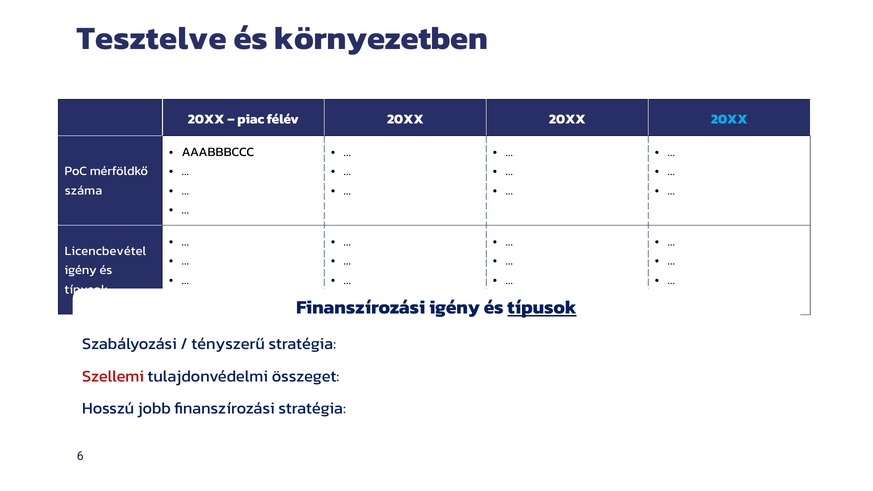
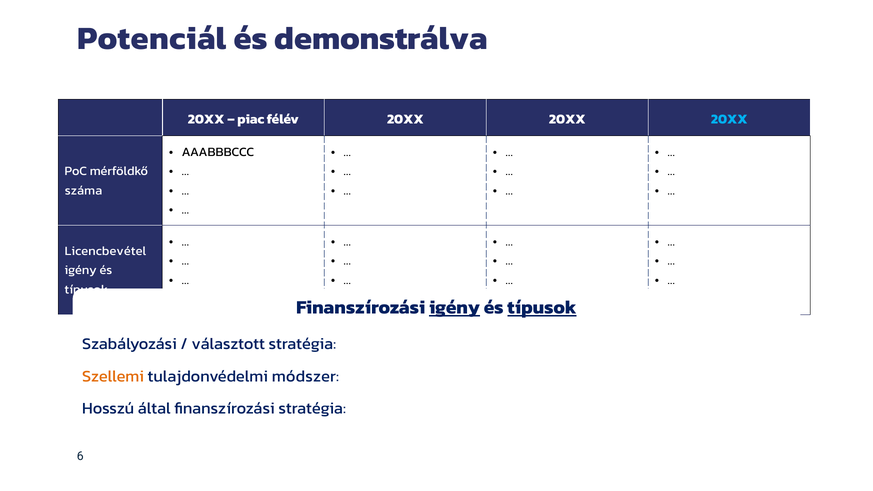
Tesztelve: Tesztelve -> Potenciál
környezetben: környezetben -> demonstrálva
igény at (455, 308) underline: none -> present
tényszerű: tényszerű -> választott
Szellemi colour: red -> orange
összeget: összeget -> módszer
jobb: jobb -> által
